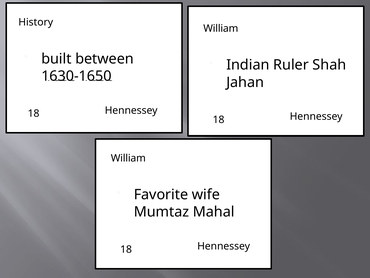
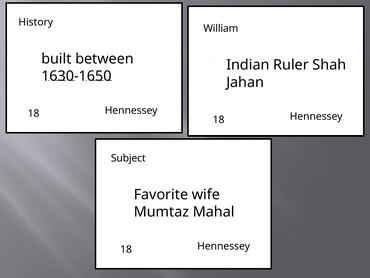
William at (128, 158): William -> Subject
